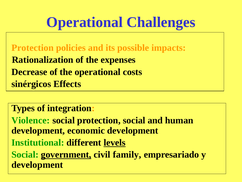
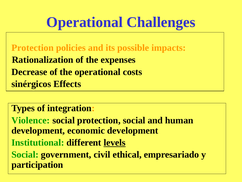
government underline: present -> none
family: family -> ethical
development at (37, 164): development -> participation
